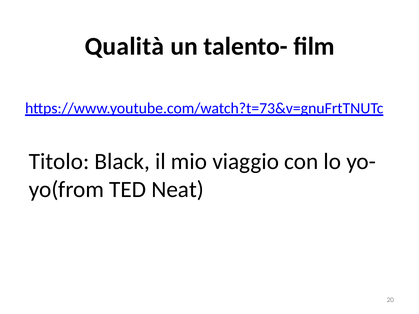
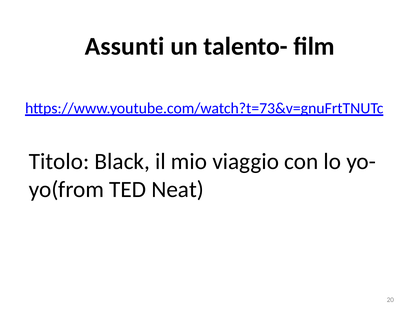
Qualità: Qualità -> Assunti
